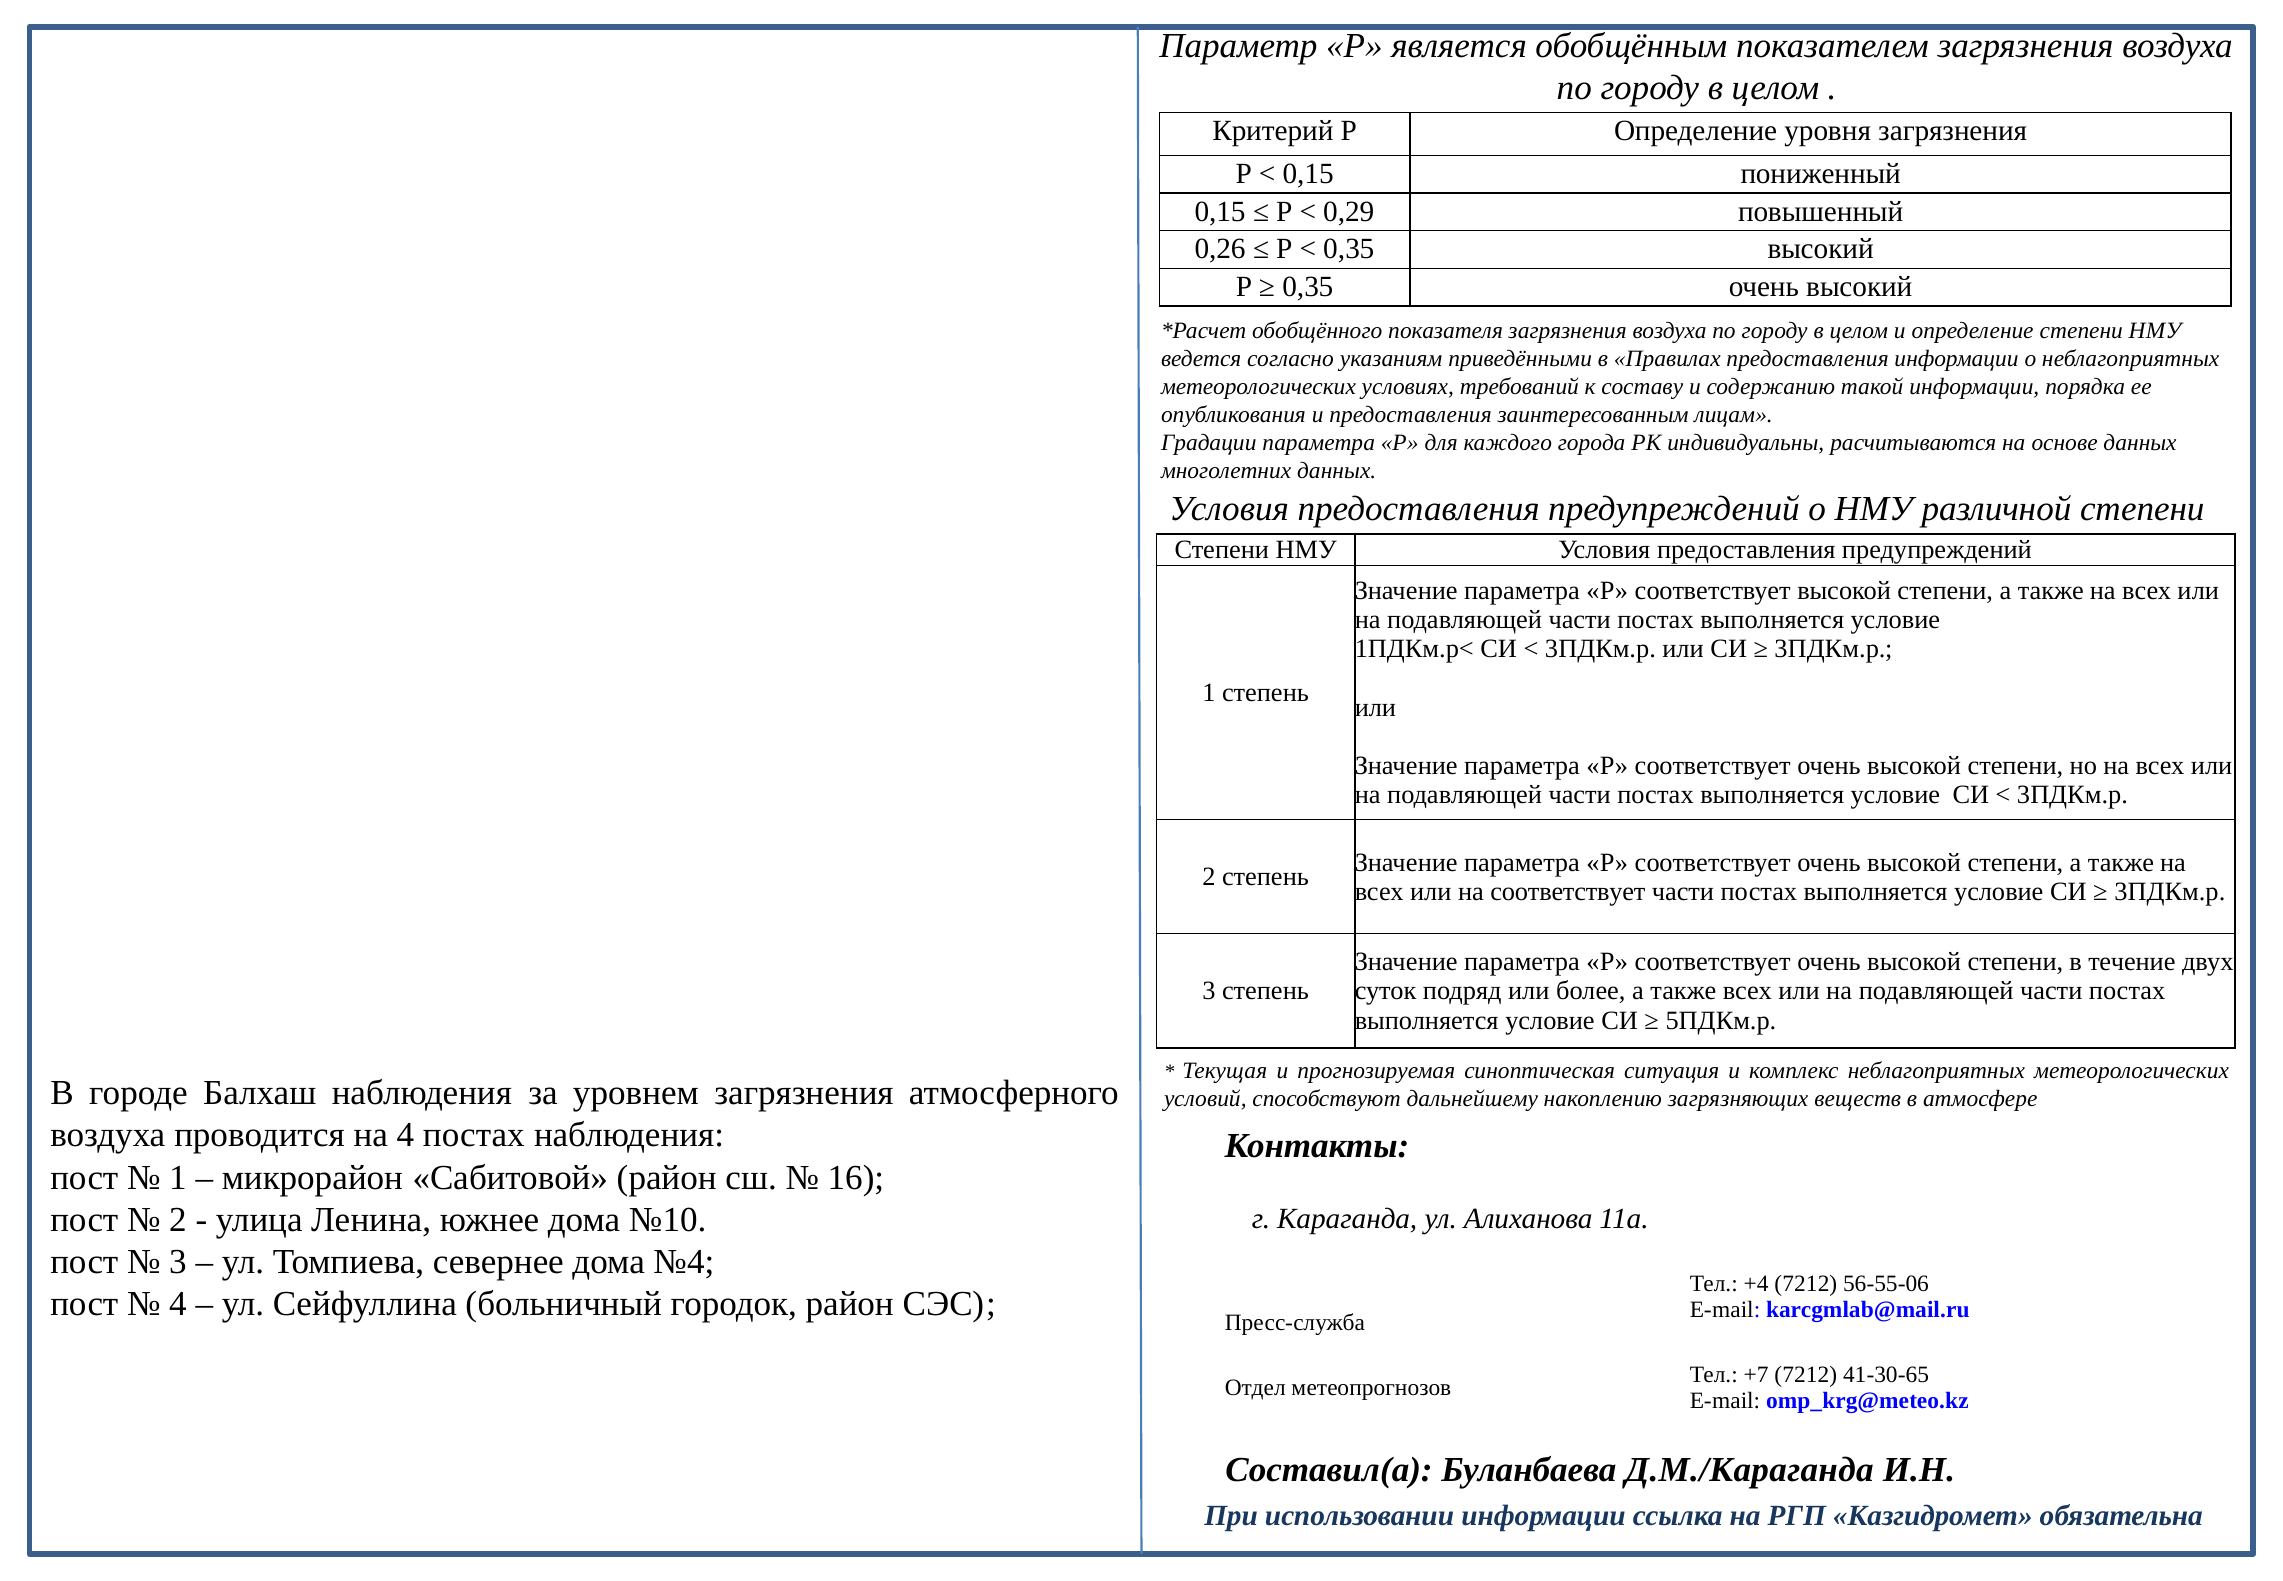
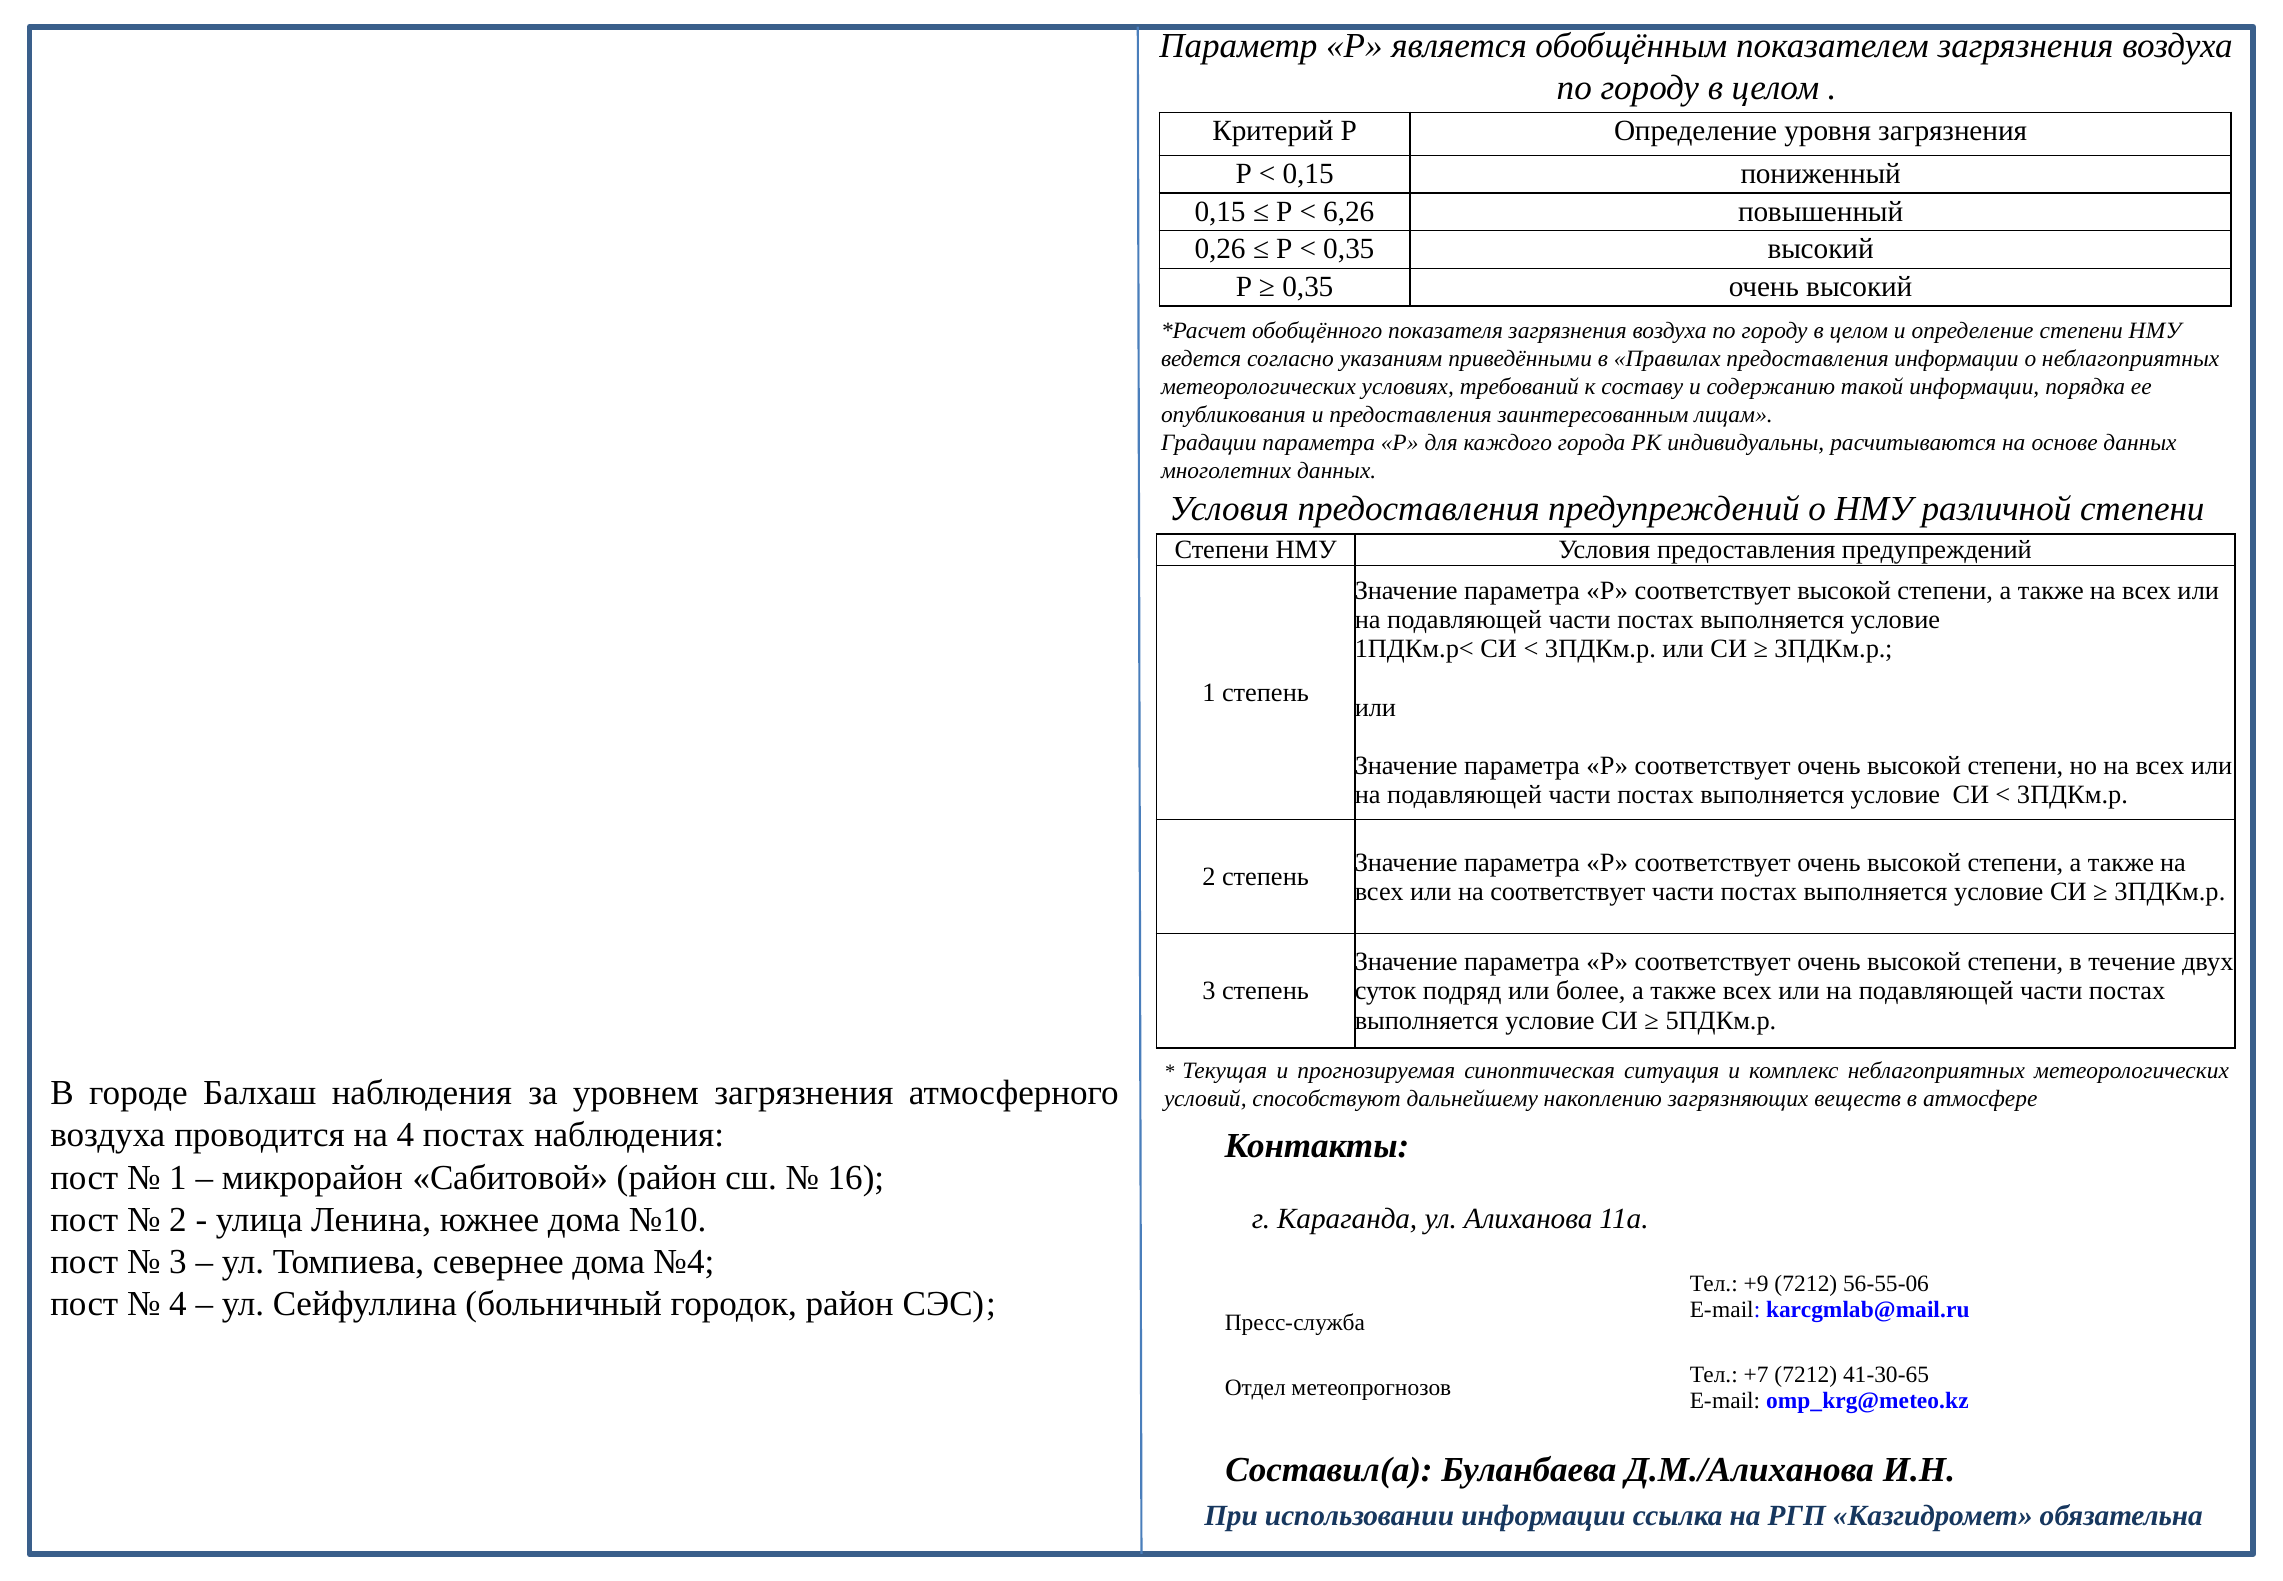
0,29: 0,29 -> 6,26
+4: +4 -> +9
Д.М./Караганда: Д.М./Караганда -> Д.М./Алиханова
